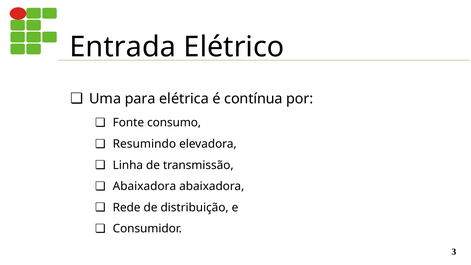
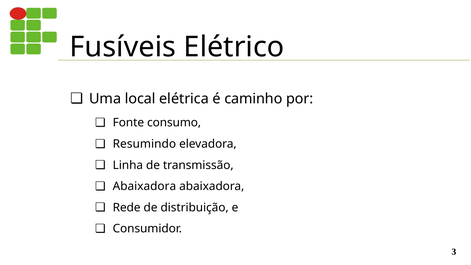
Entrada: Entrada -> Fusíveis
para: para -> local
contínua: contínua -> caminho
